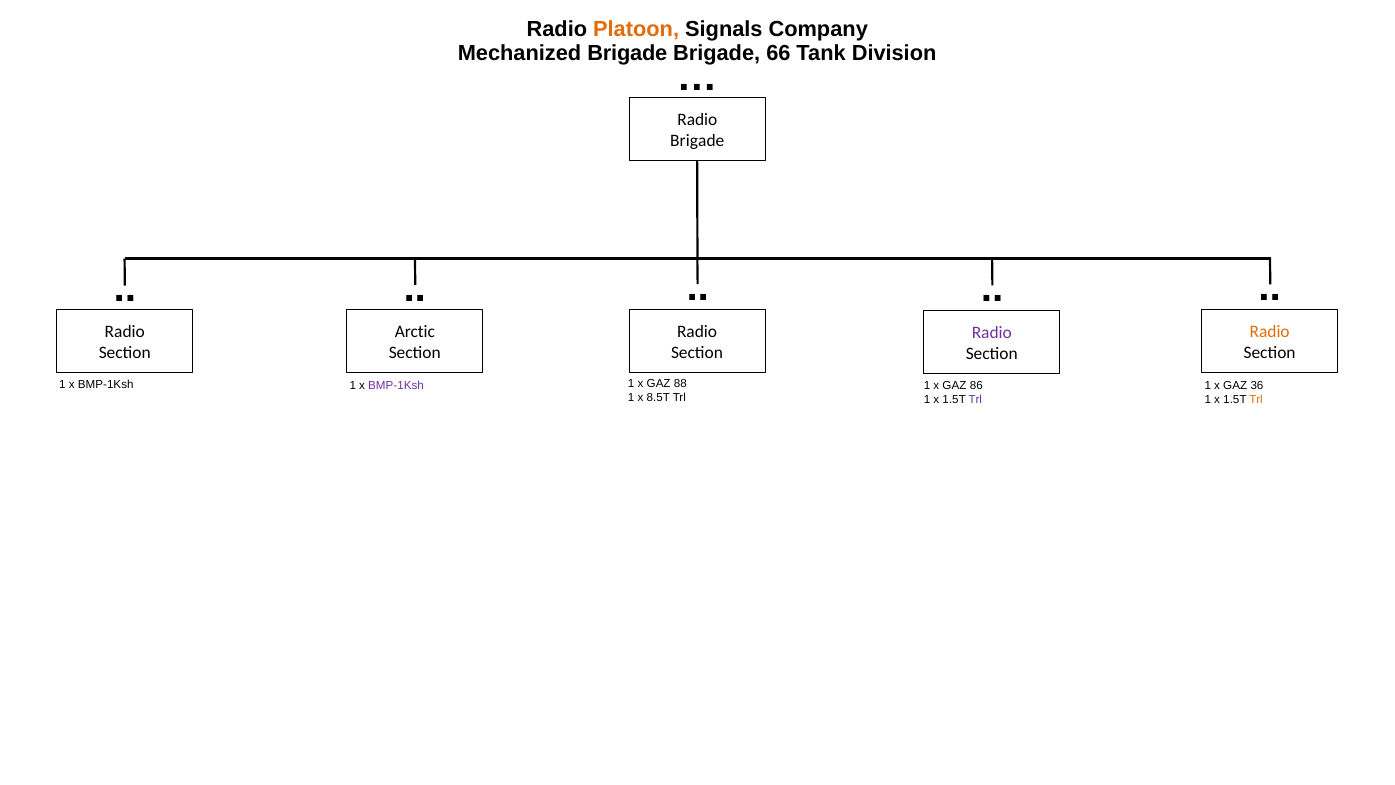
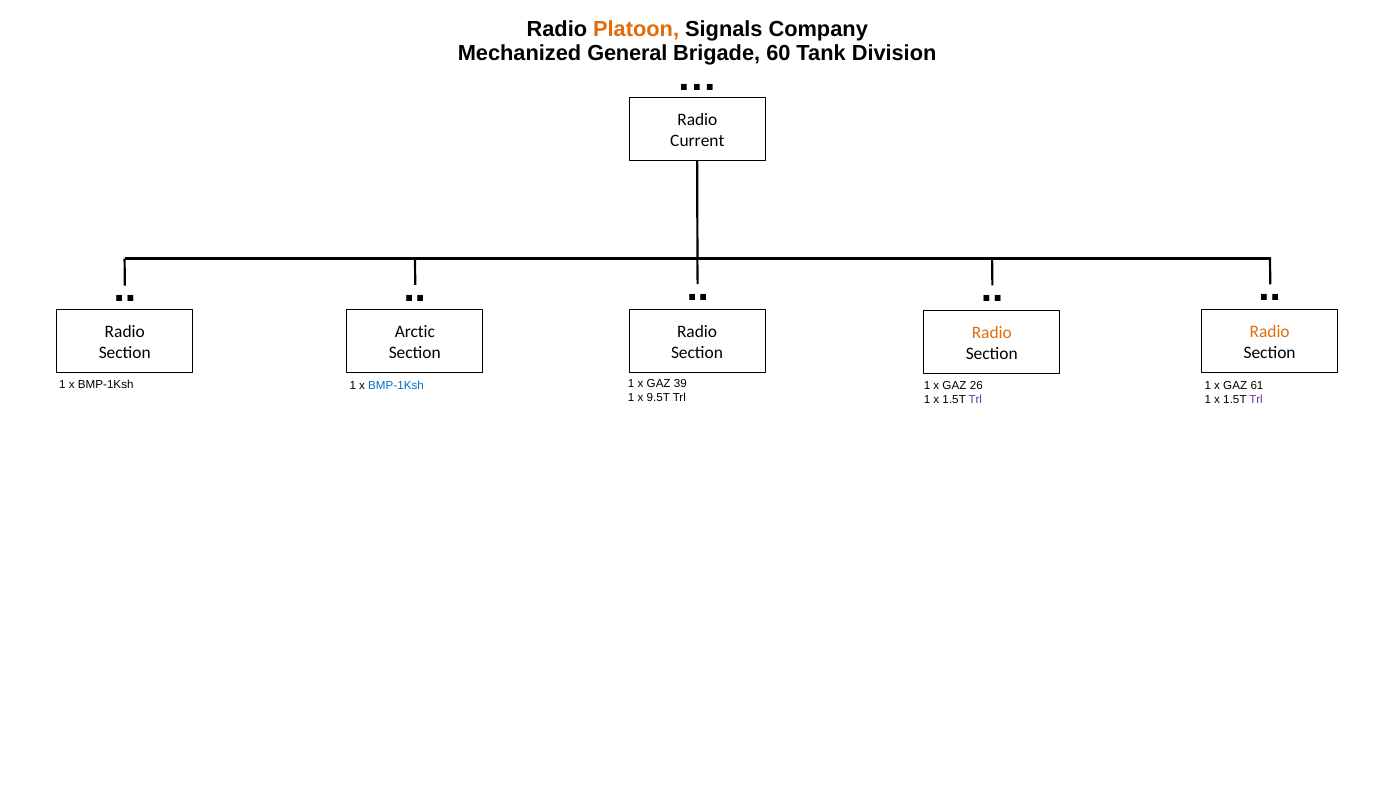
Mechanized Brigade: Brigade -> General
66: 66 -> 60
Brigade at (697, 140): Brigade -> Current
Radio at (992, 333) colour: purple -> orange
88: 88 -> 39
BMP-1Ksh at (396, 385) colour: purple -> blue
86: 86 -> 26
36: 36 -> 61
8.5T: 8.5T -> 9.5T
Trl at (1256, 400) colour: orange -> purple
